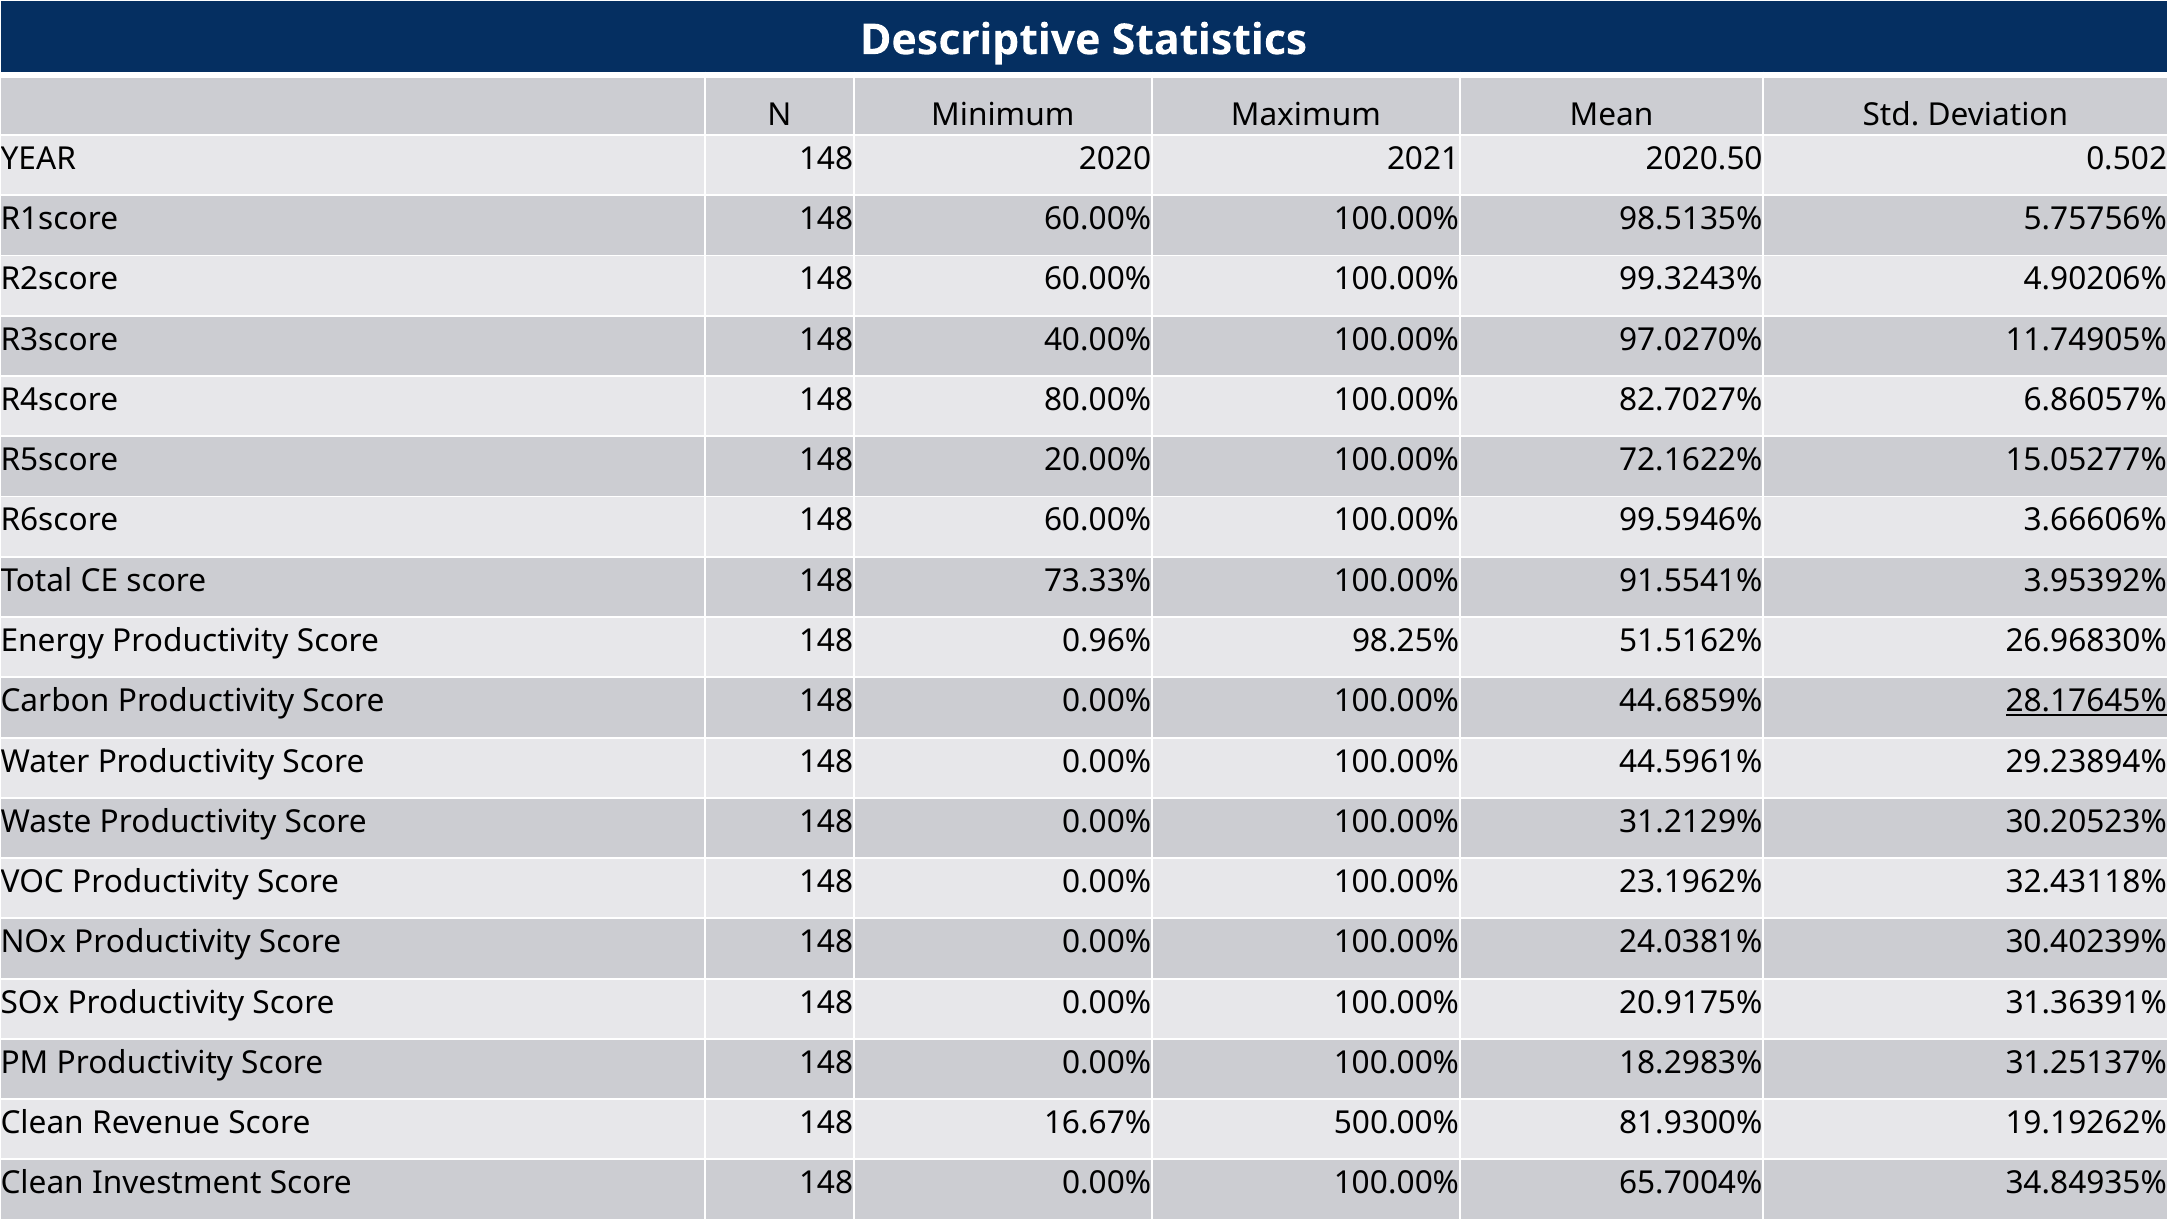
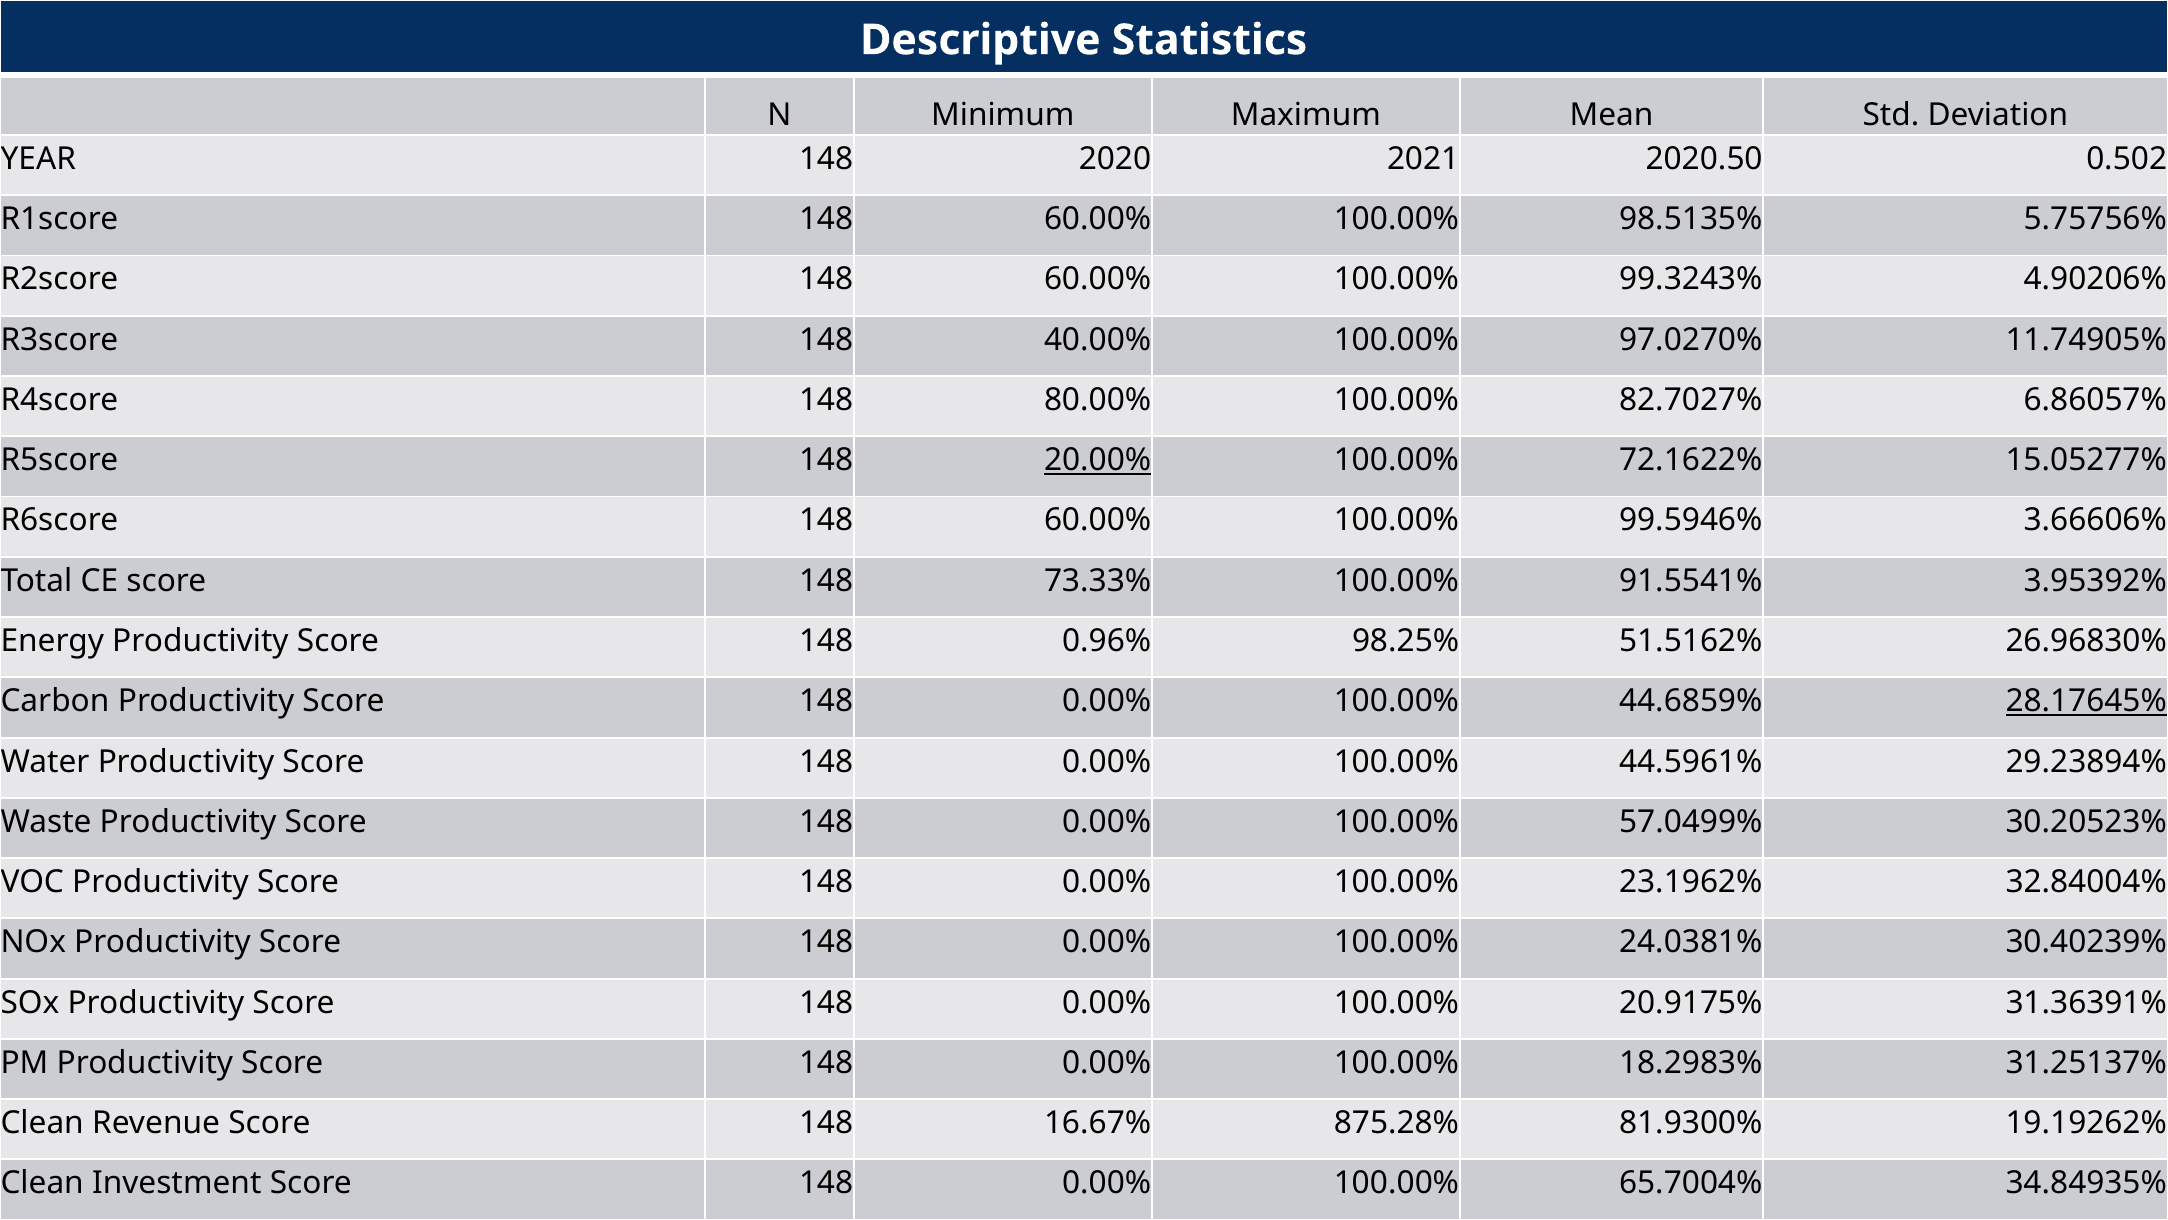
20.00% underline: none -> present
31.2129%: 31.2129% -> 57.0499%
32.43118%: 32.43118% -> 32.84004%
500.00%: 500.00% -> 875.28%
